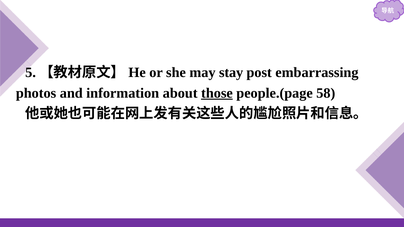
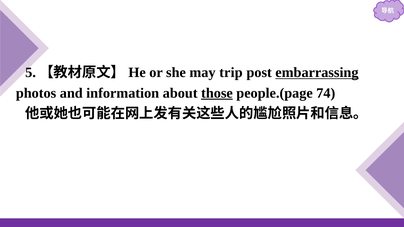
stay: stay -> trip
embarrassing underline: none -> present
58: 58 -> 74
